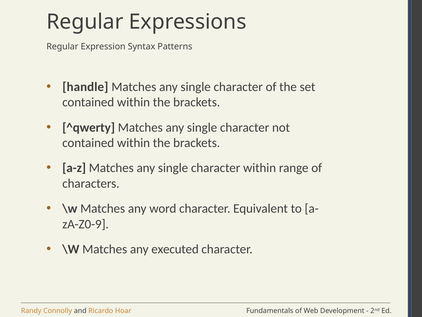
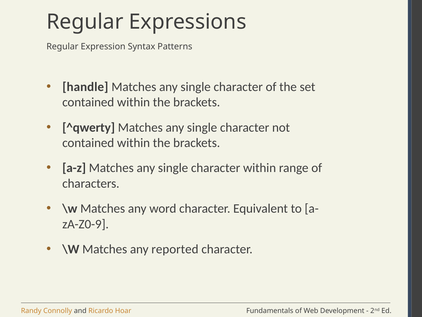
executed: executed -> reported
